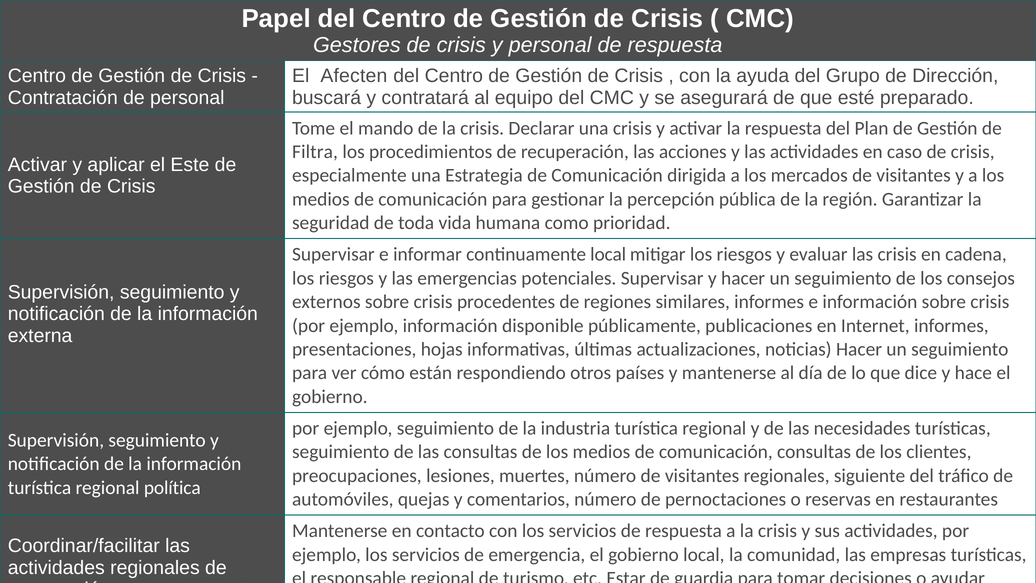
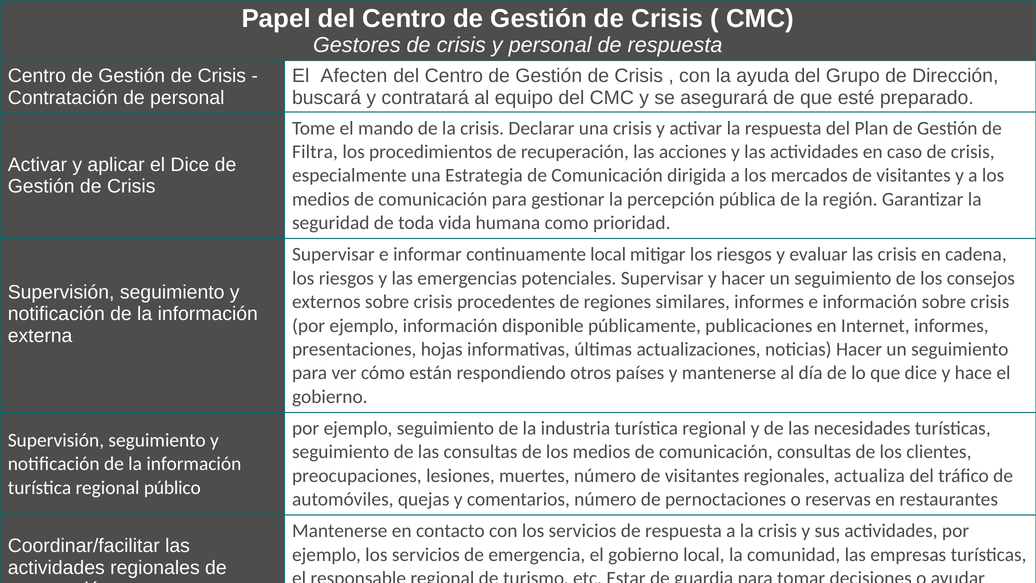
el Este: Este -> Dice
siguiente: siguiente -> actualiza
política: política -> público
